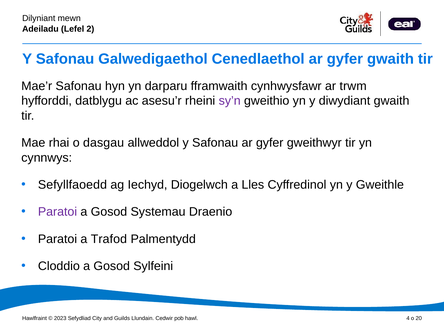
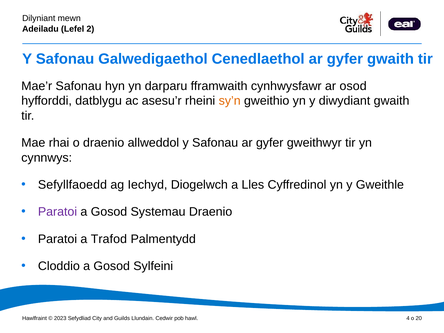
trwm: trwm -> osod
sy’n colour: purple -> orange
o dasgau: dasgau -> draenio
